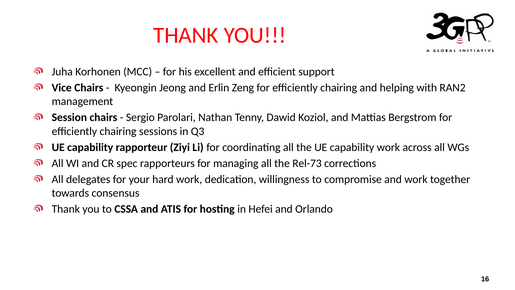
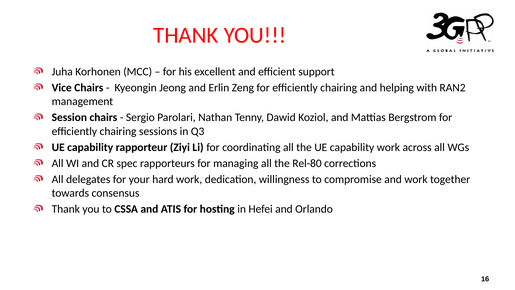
Rel-73: Rel-73 -> Rel-80
